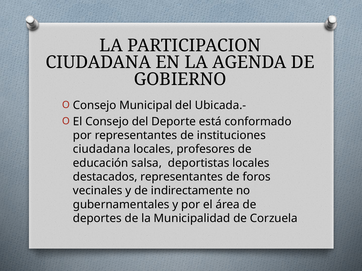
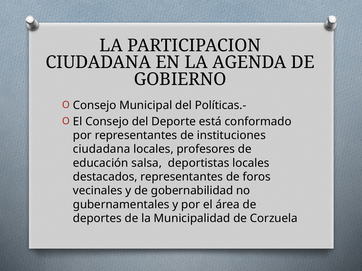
Ubicada.-: Ubicada.- -> Políticas.-
indirectamente: indirectamente -> gobernabilidad
